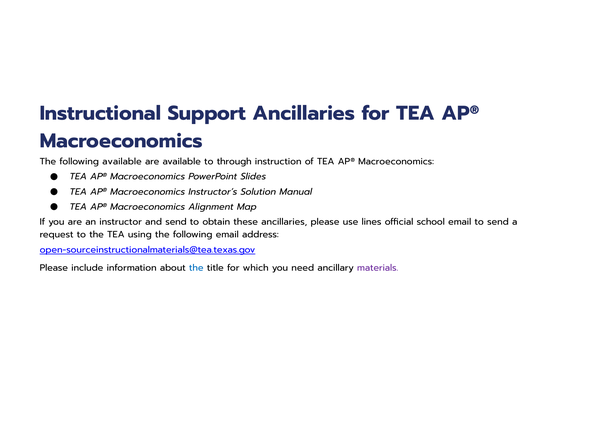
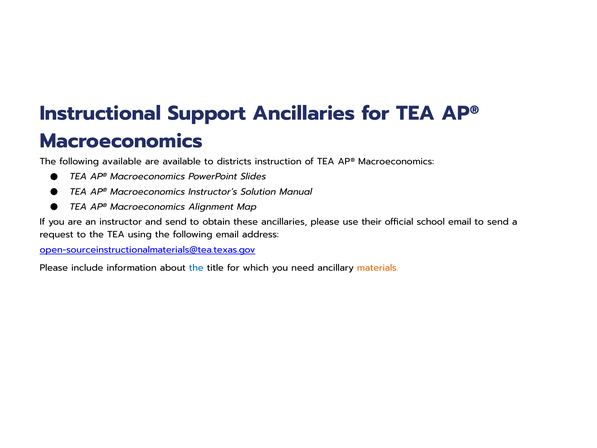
through: through -> districts
lines: lines -> their
materials colour: purple -> orange
